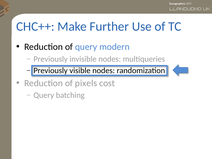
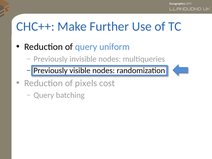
modern: modern -> uniform
